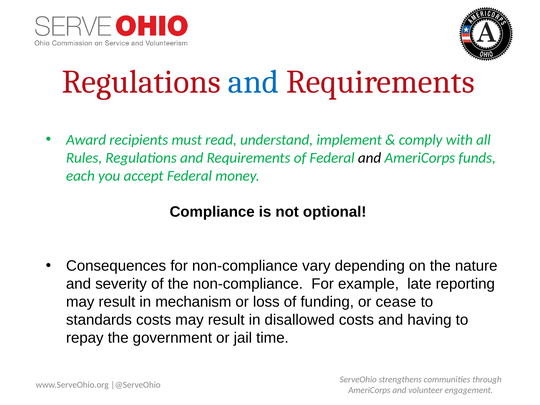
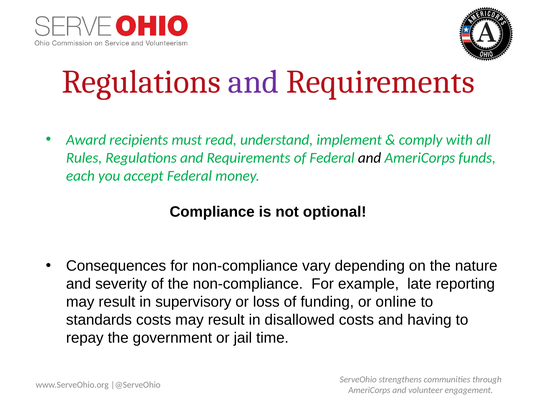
and at (253, 82) colour: blue -> purple
mechanism: mechanism -> supervisory
cease: cease -> online
